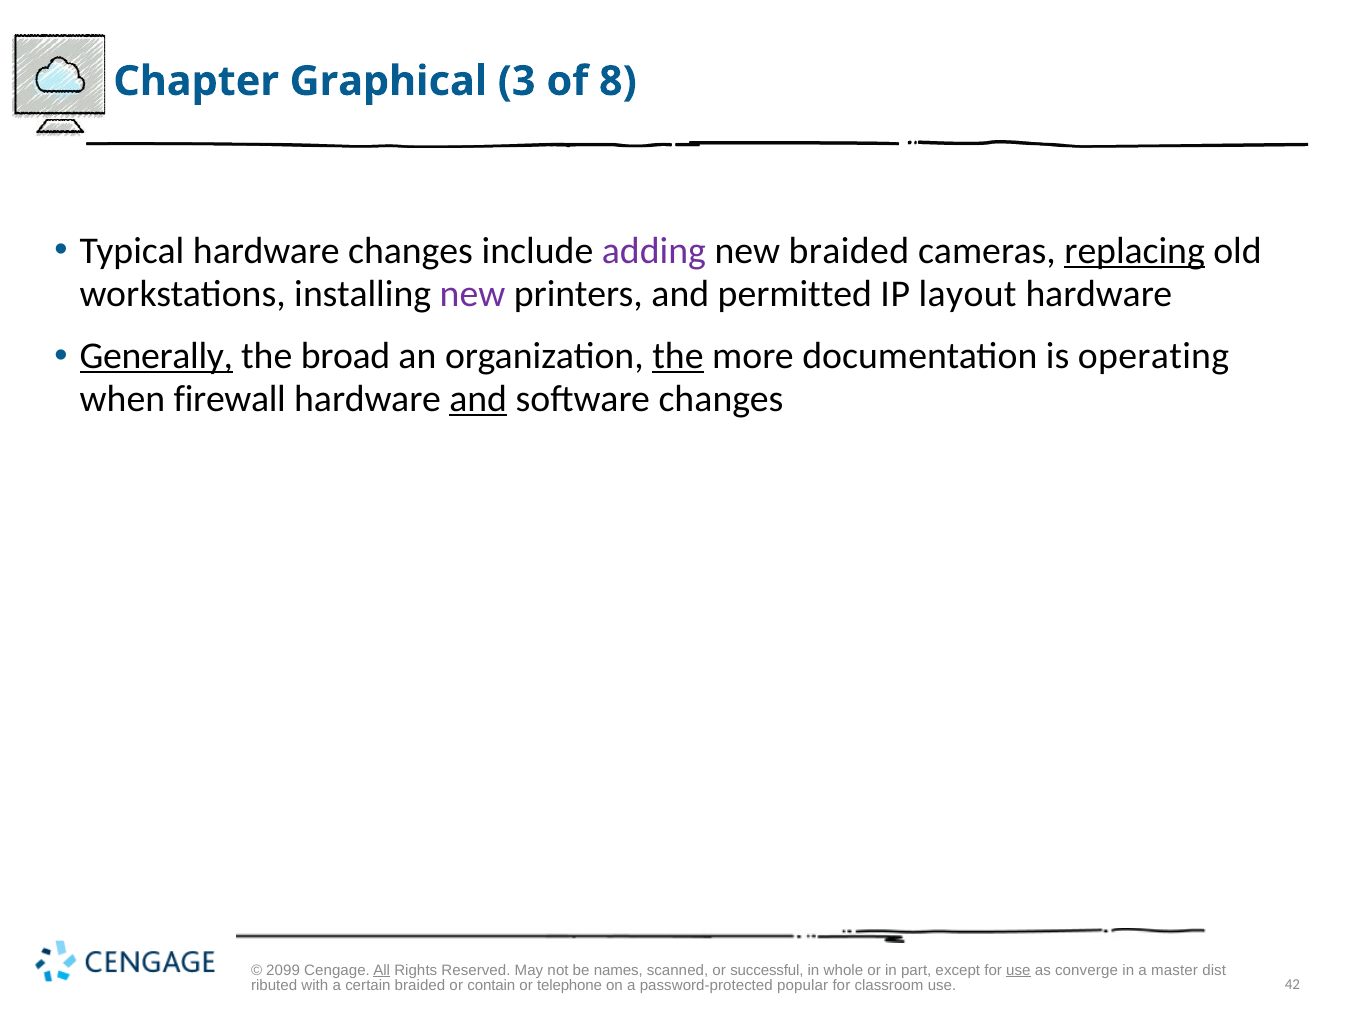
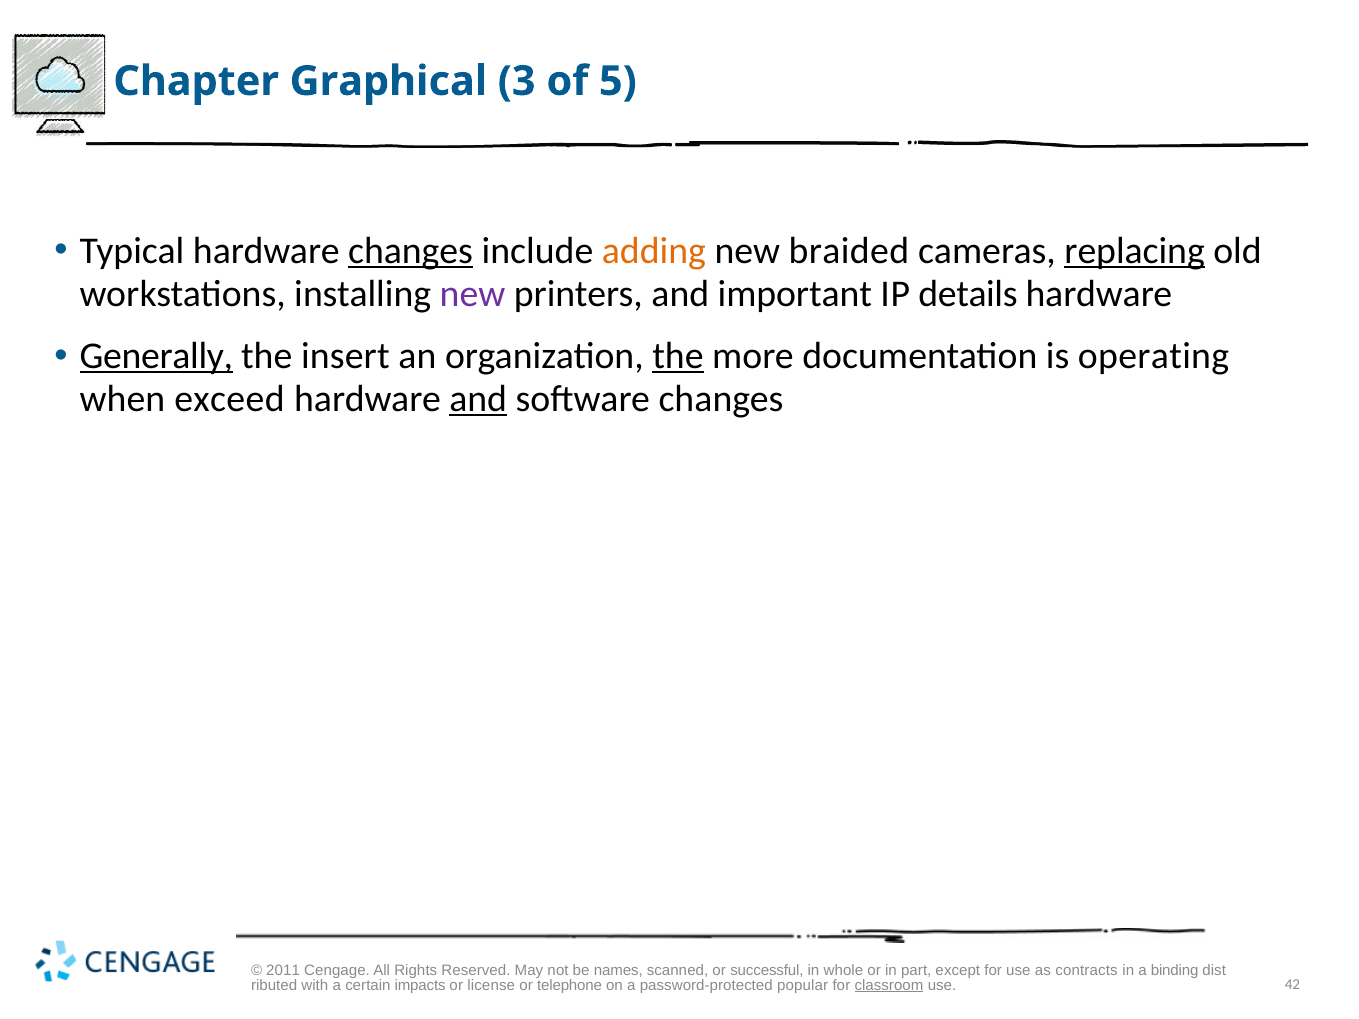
8: 8 -> 5
changes at (411, 251) underline: none -> present
adding colour: purple -> orange
permitted: permitted -> important
layout: layout -> details
broad: broad -> insert
firewall: firewall -> exceed
2099: 2099 -> 2011
All underline: present -> none
use at (1018, 971) underline: present -> none
converge: converge -> contracts
master: master -> binding
certain braided: braided -> impacts
contain: contain -> license
classroom underline: none -> present
